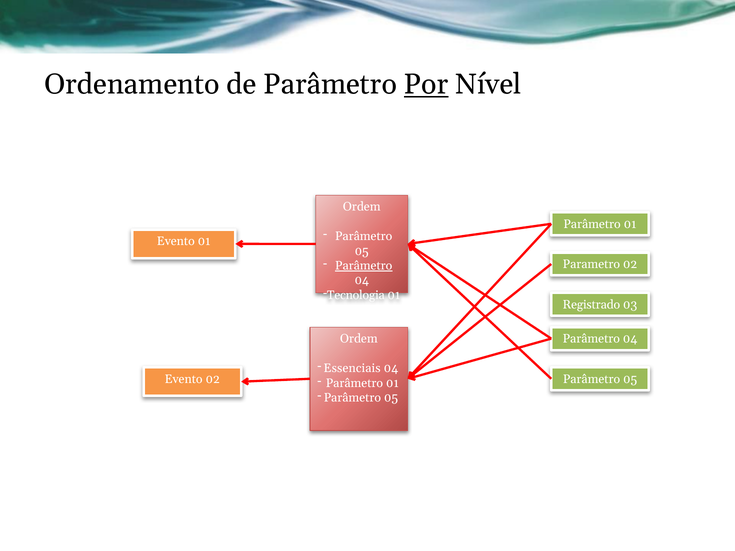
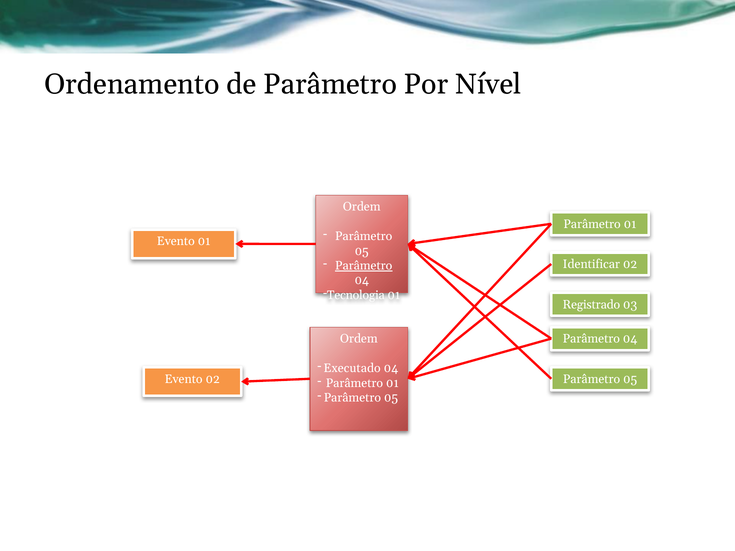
Por underline: present -> none
Parametro: Parametro -> Identificar
Essenciais: Essenciais -> Executado
